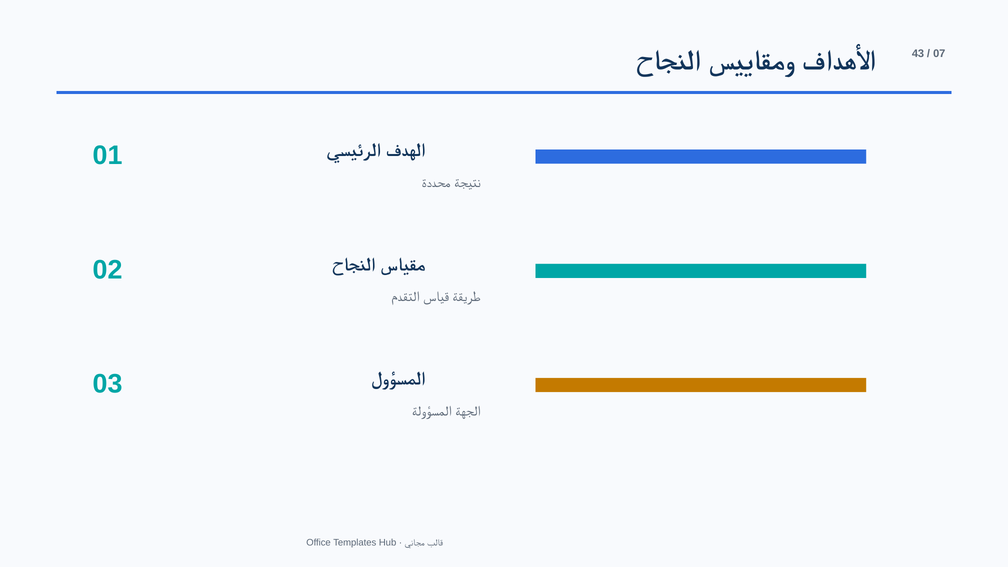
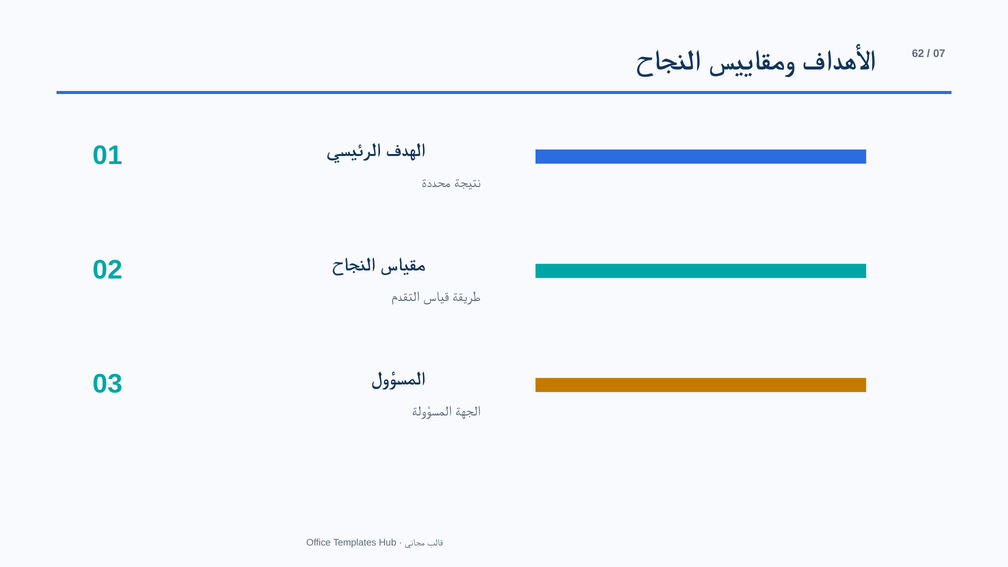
43: 43 -> 62
